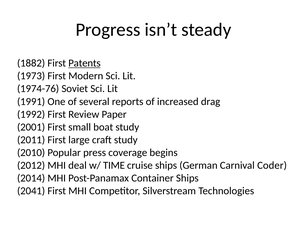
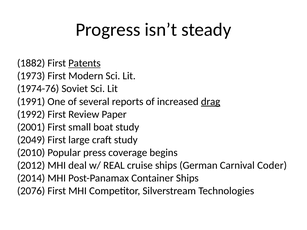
drag underline: none -> present
2011: 2011 -> 2049
TIME: TIME -> REAL
2041: 2041 -> 2076
